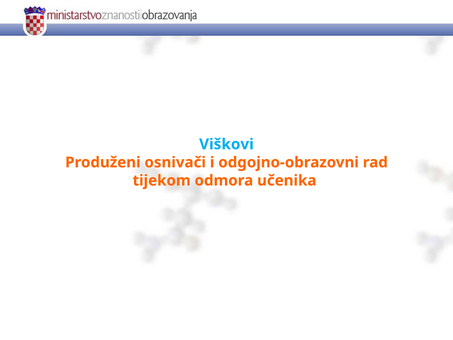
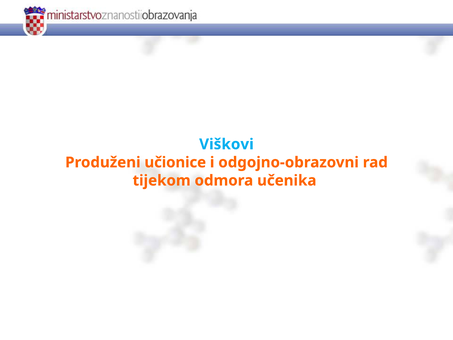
osnivači: osnivači -> učionice
